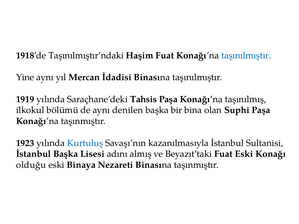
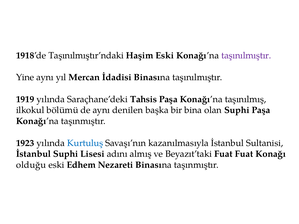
Haşim Fuat: Fuat -> Eski
taşınılmıştır at (246, 56) colour: blue -> purple
İstanbul Başka: Başka -> Suphi
Fuat Eski: Eski -> Fuat
Binaya: Binaya -> Edhem
